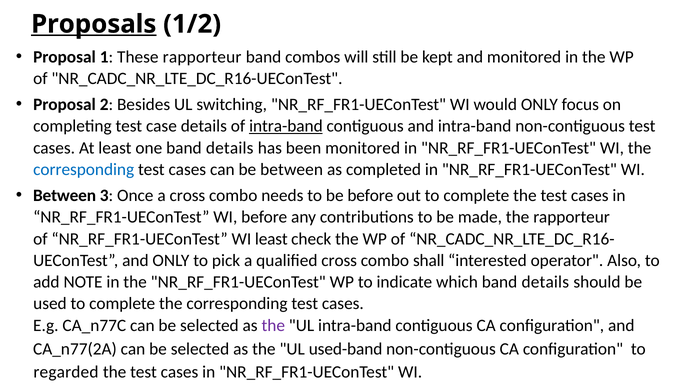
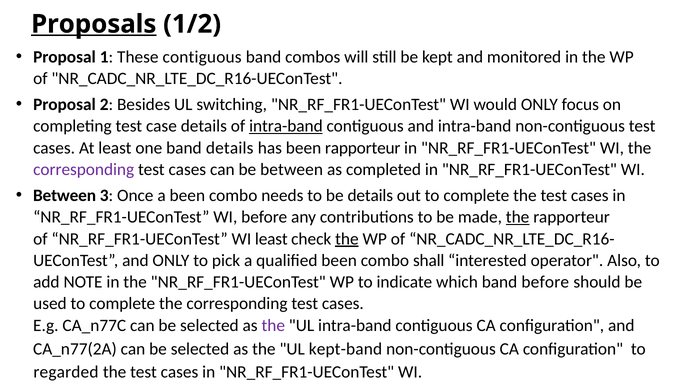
These rapporteur: rapporteur -> contiguous
been monitored: monitored -> rapporteur
corresponding at (84, 169) colour: blue -> purple
a cross: cross -> been
be before: before -> details
the at (518, 217) underline: none -> present
the at (347, 238) underline: none -> present
qualified cross: cross -> been
which band details: details -> before
used-band: used-band -> kept-band
